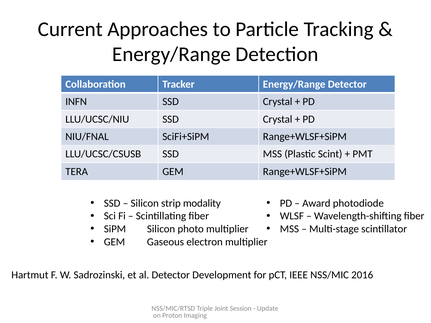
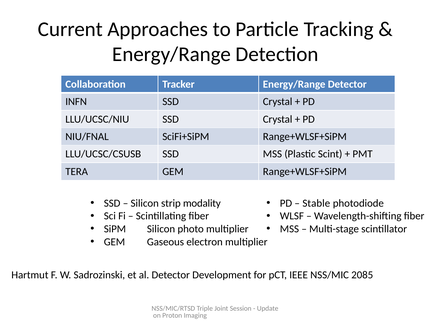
Award: Award -> Stable
2016: 2016 -> 2085
